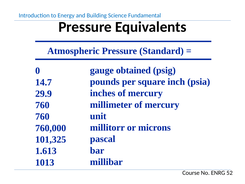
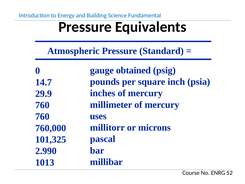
unit: unit -> uses
1.613: 1.613 -> 2.990
